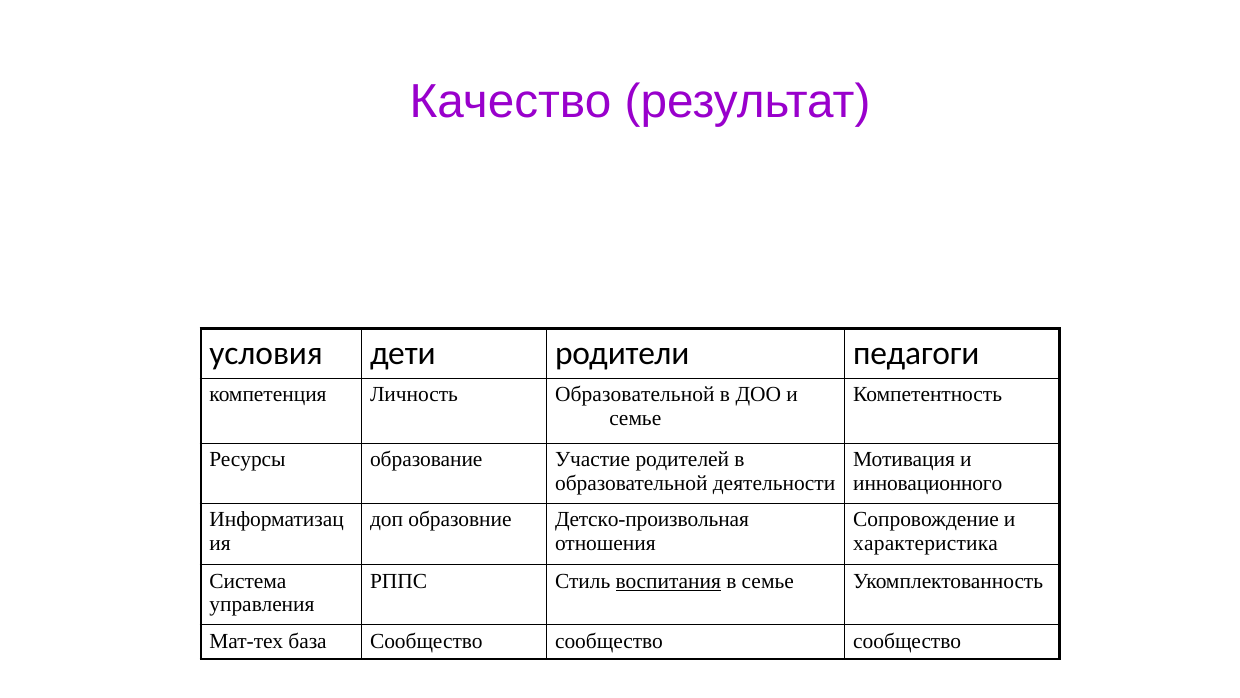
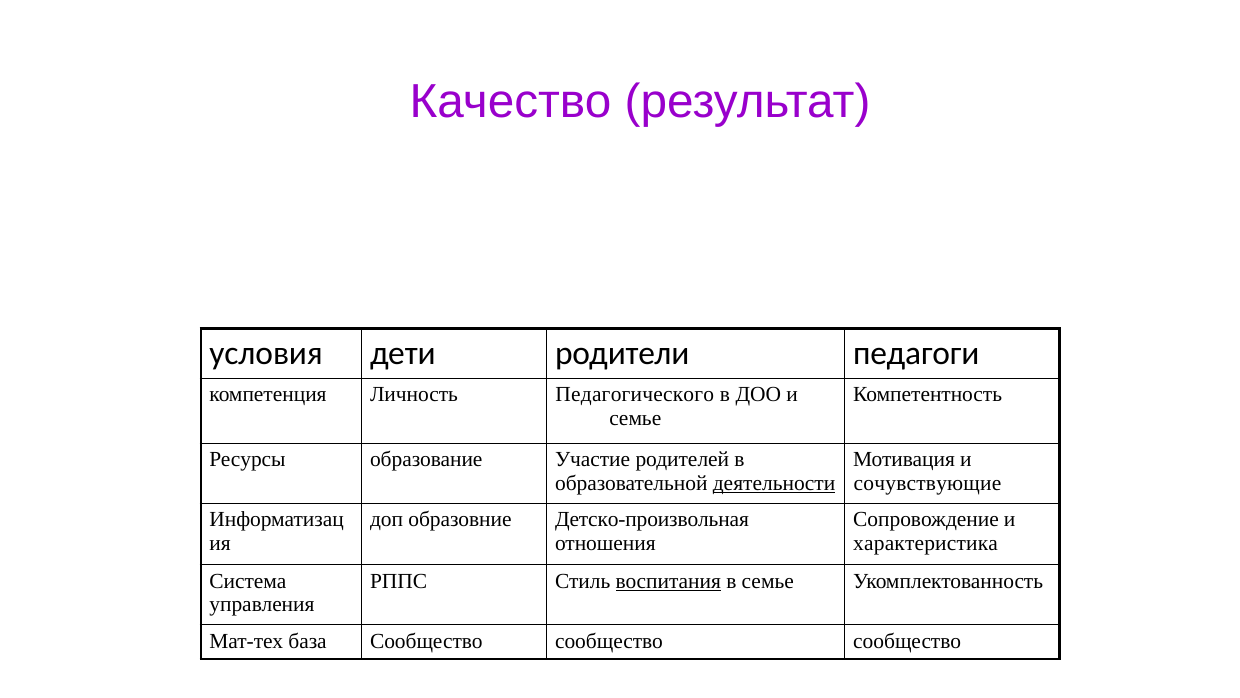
Личность Образовательной: Образовательной -> Педагогического
деятельности underline: none -> present
инновационного: инновационного -> сочувствующие
